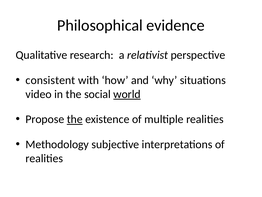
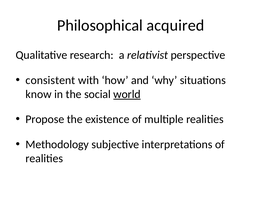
evidence: evidence -> acquired
video: video -> know
the at (75, 119) underline: present -> none
